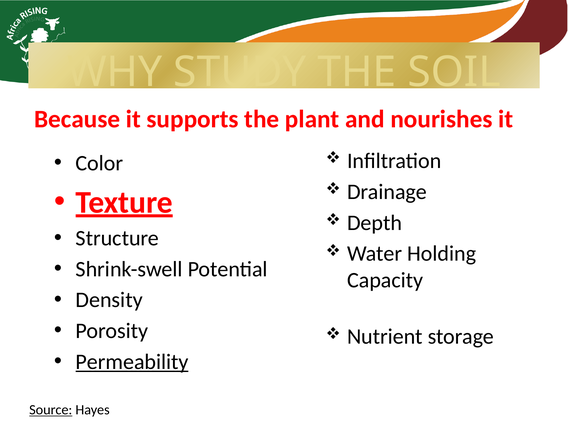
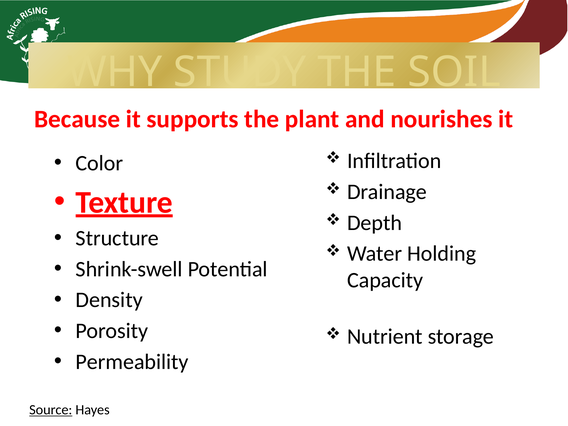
Permeability underline: present -> none
